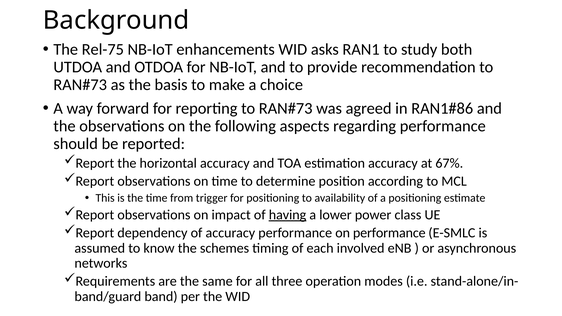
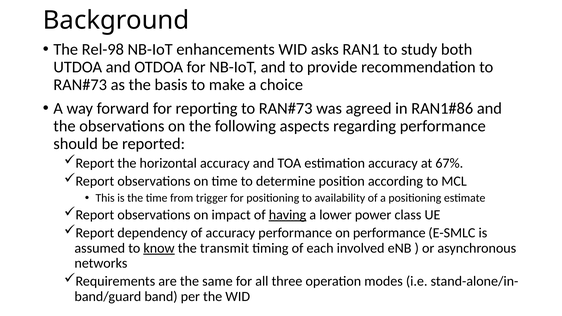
Rel-75: Rel-75 -> Rel-98
know underline: none -> present
schemes: schemes -> transmit
